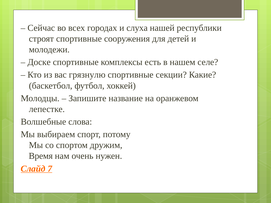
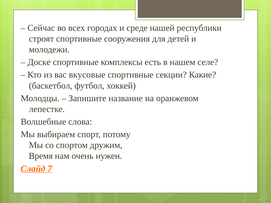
слуха: слуха -> среде
грязнулю: грязнулю -> вкусовые
